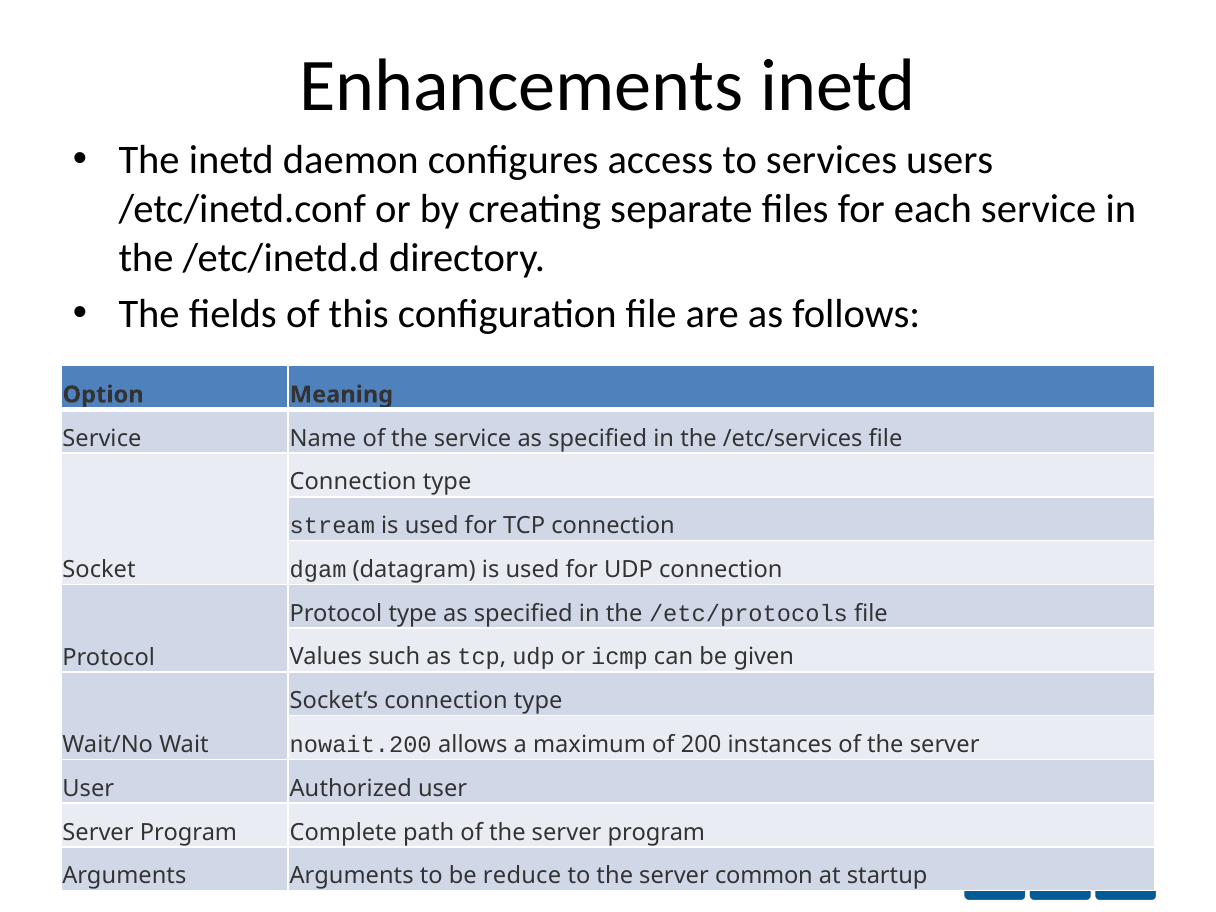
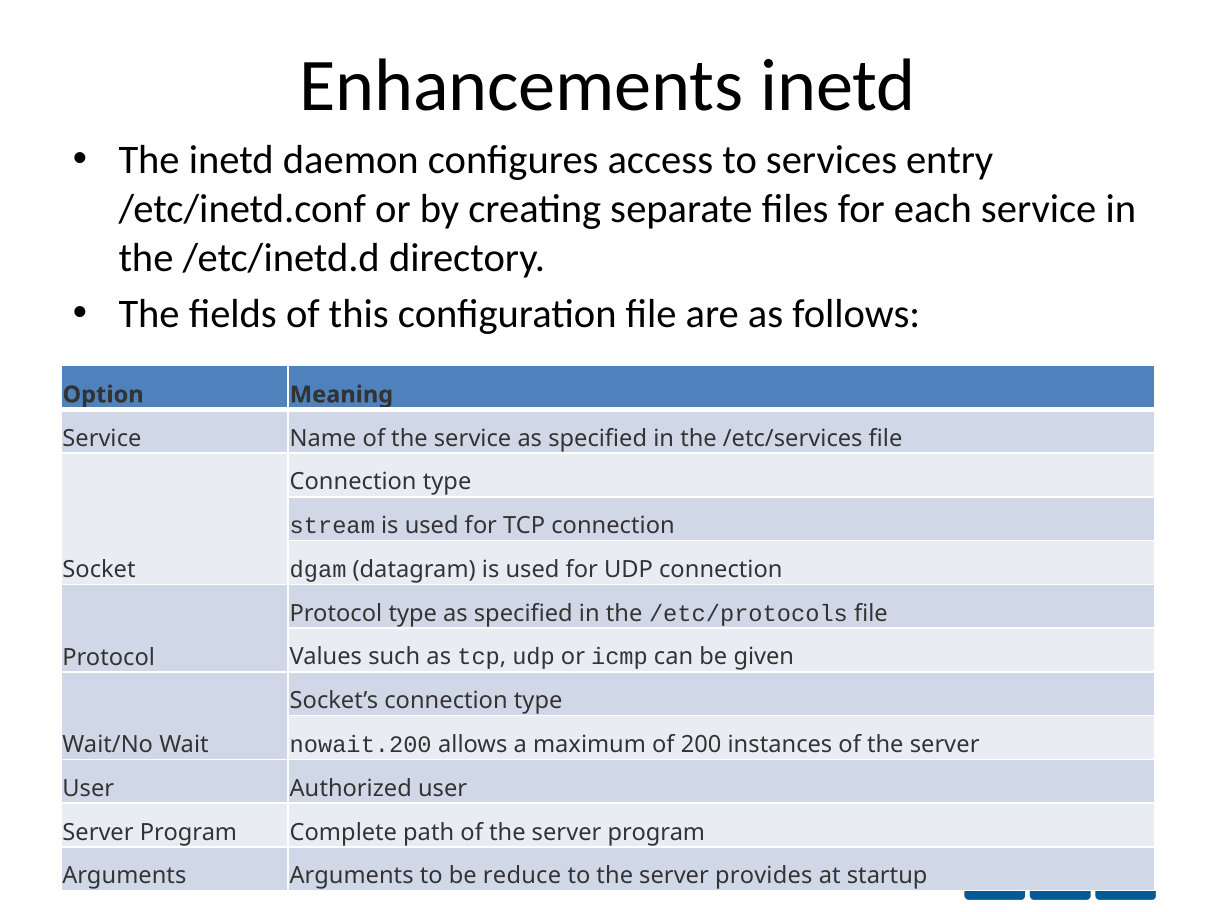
users: users -> entry
common: common -> provides
